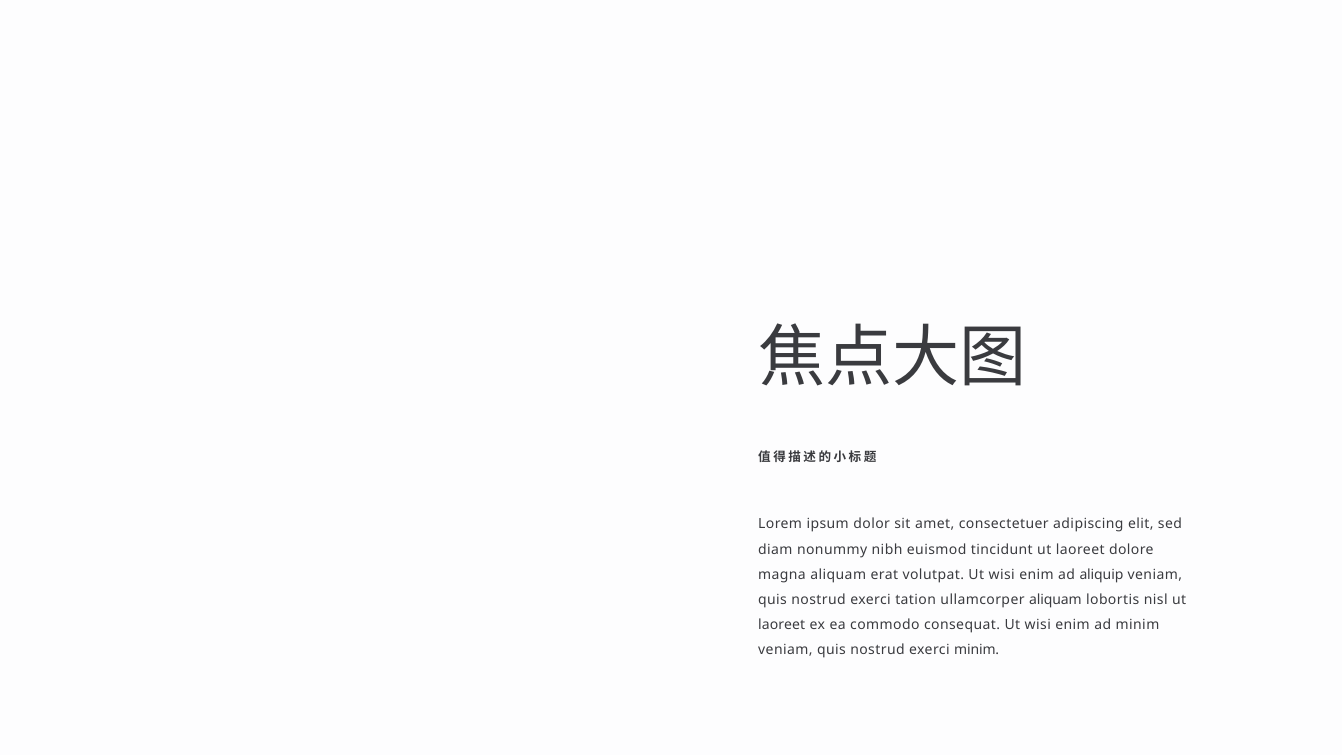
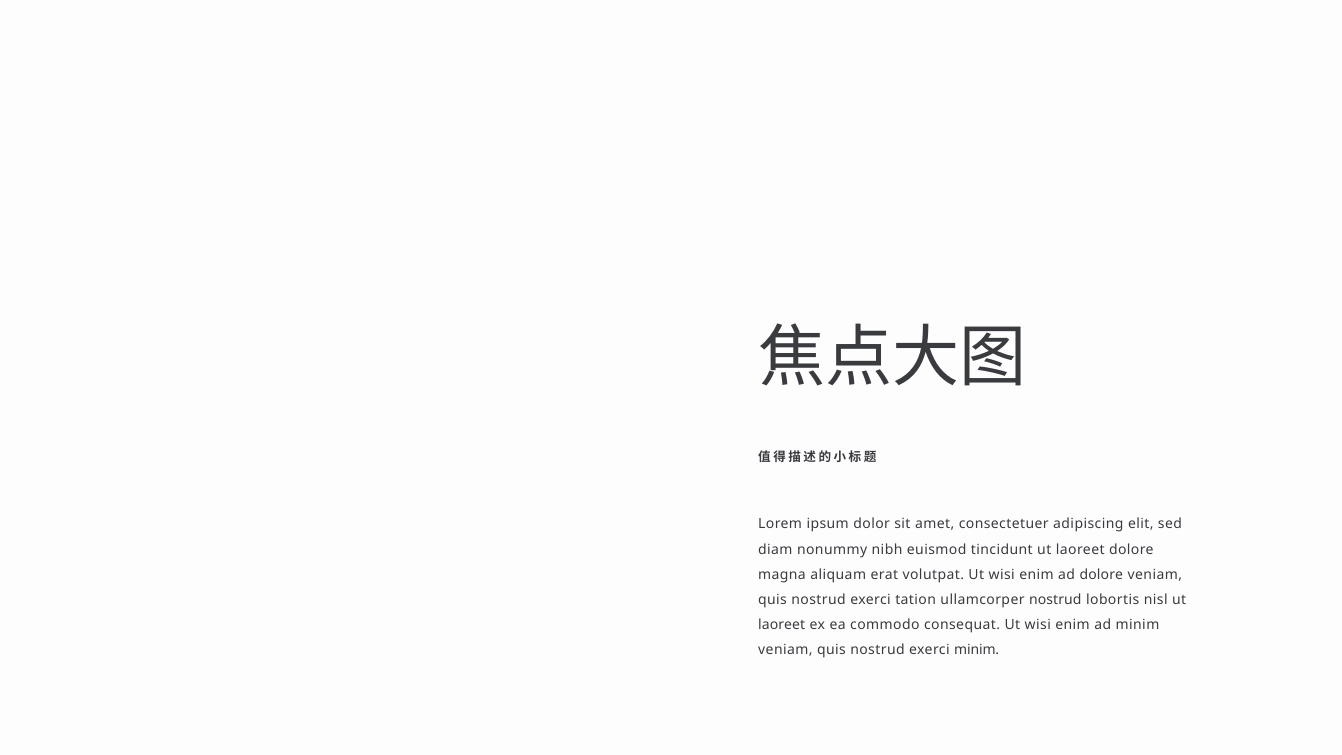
ad aliquip: aliquip -> dolore
ullamcorper aliquam: aliquam -> nostrud
